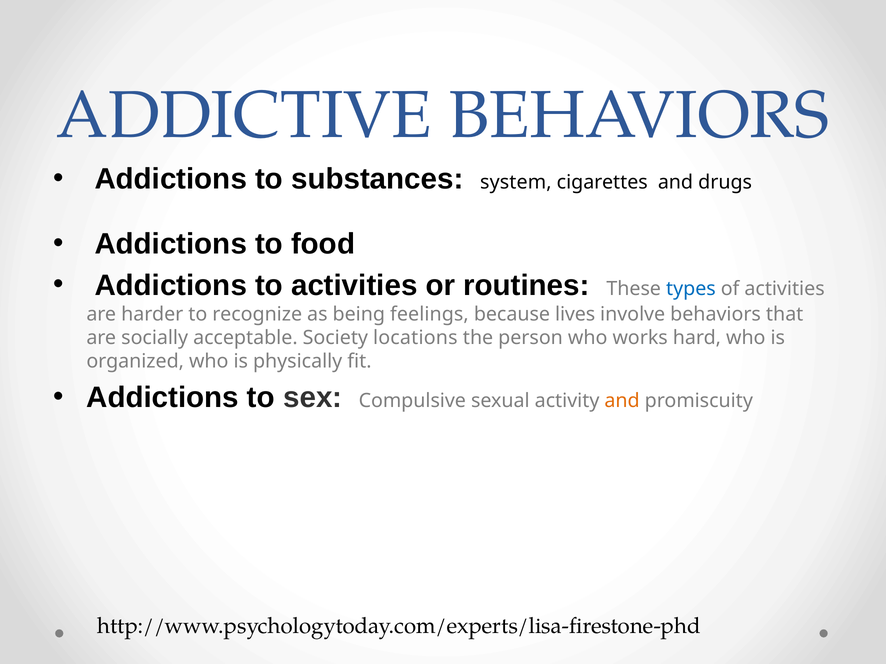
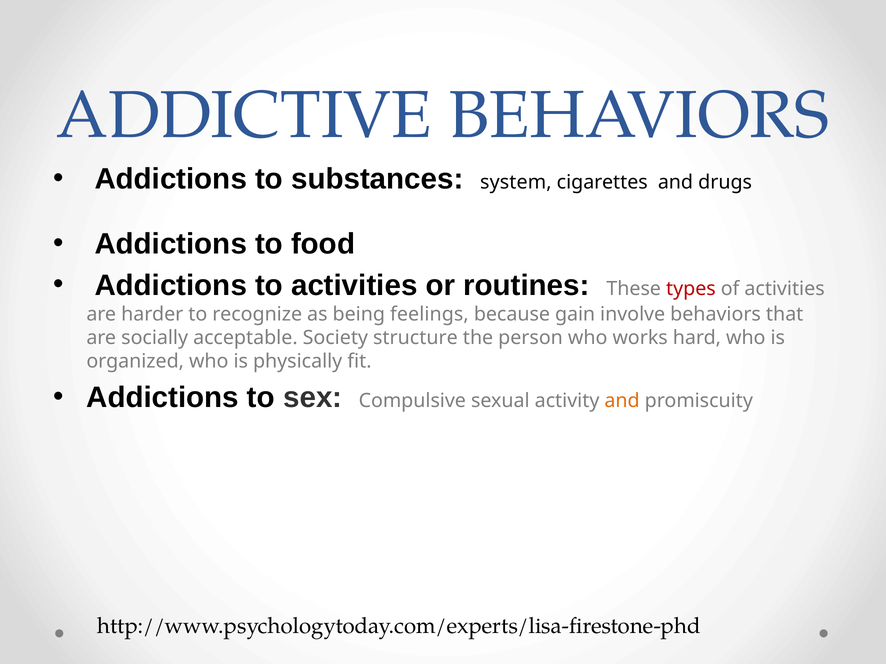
types colour: blue -> red
lives: lives -> gain
locations: locations -> structure
